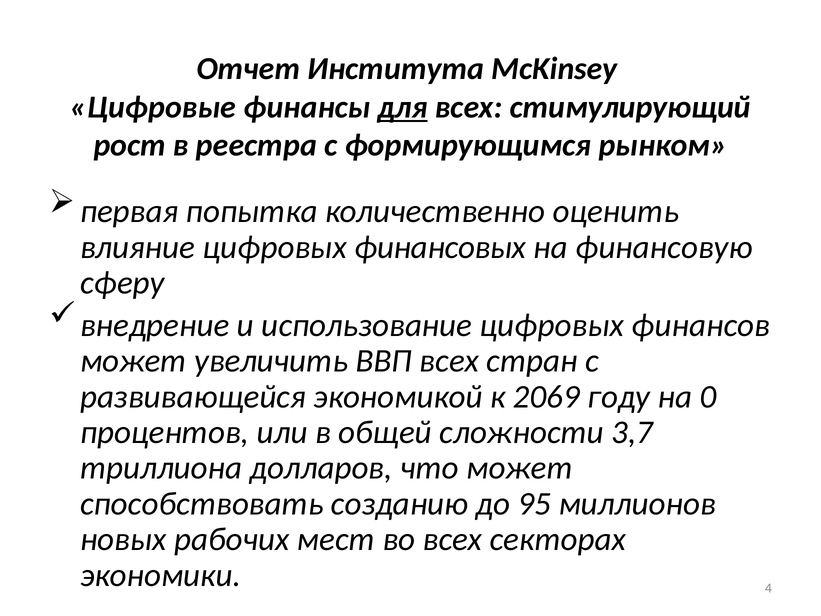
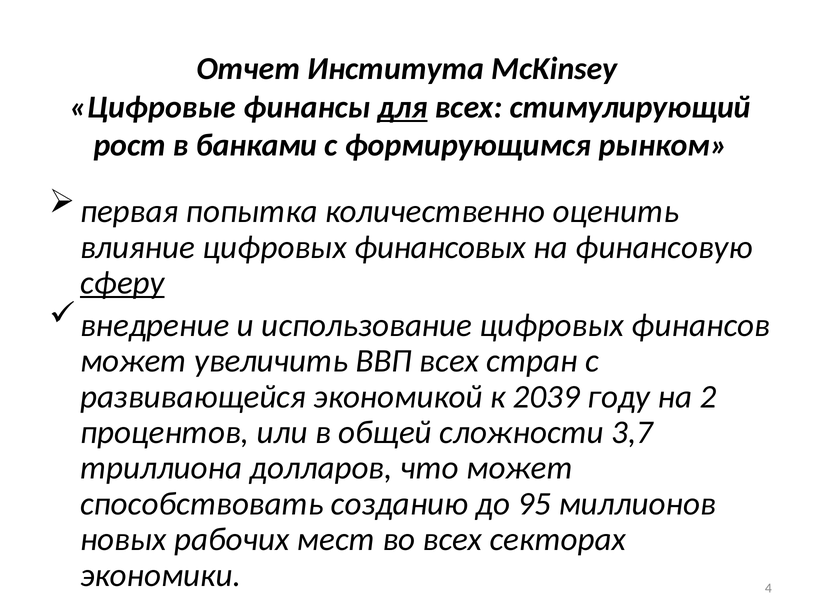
реестра: реестра -> банками
сферу underline: none -> present
2069: 2069 -> 2039
0: 0 -> 2
